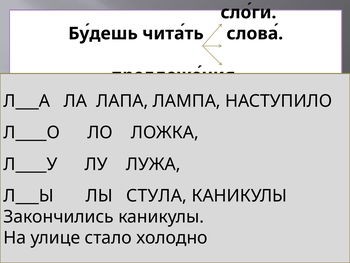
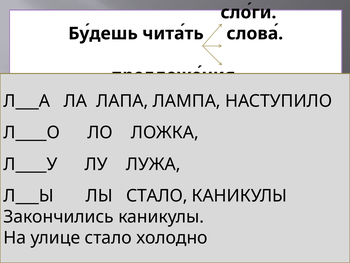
ЛЫ СТУЛА: СТУЛА -> СТАЛО
